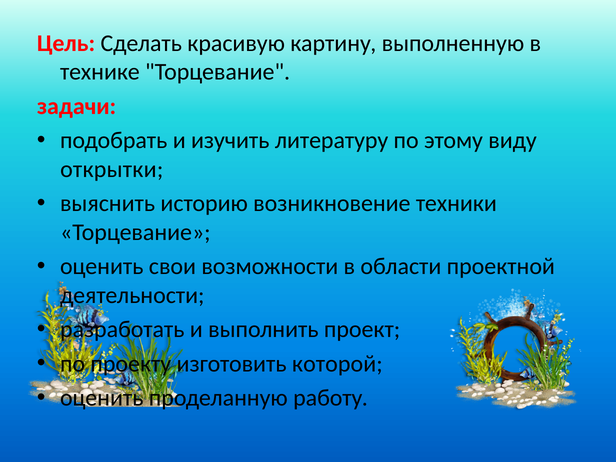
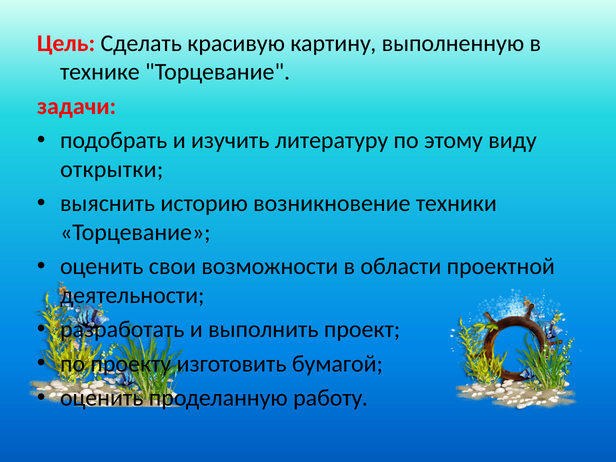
которой: которой -> бумагой
